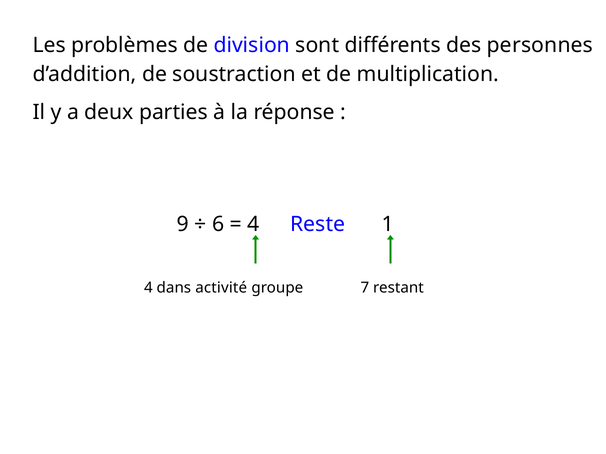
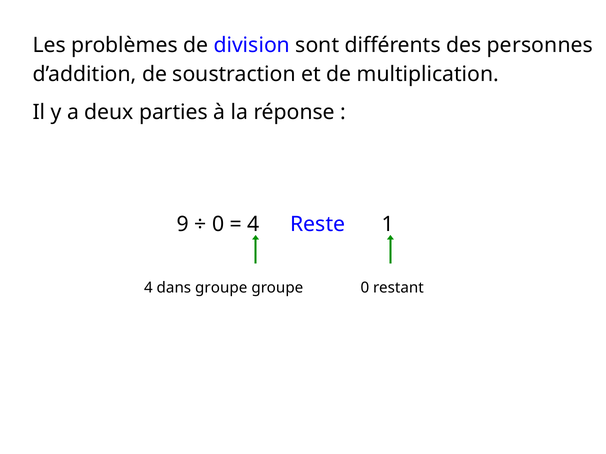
6 at (218, 224): 6 -> 0
dans activité: activité -> groupe
groupe 7: 7 -> 0
